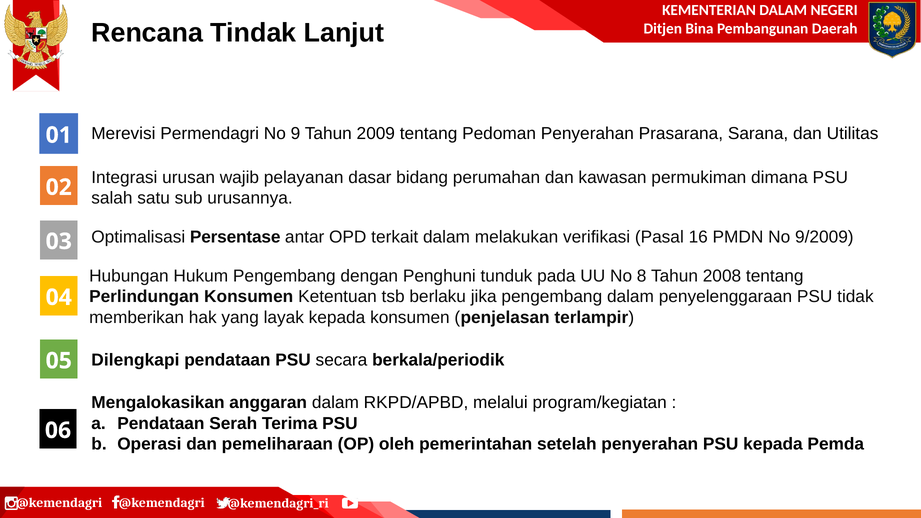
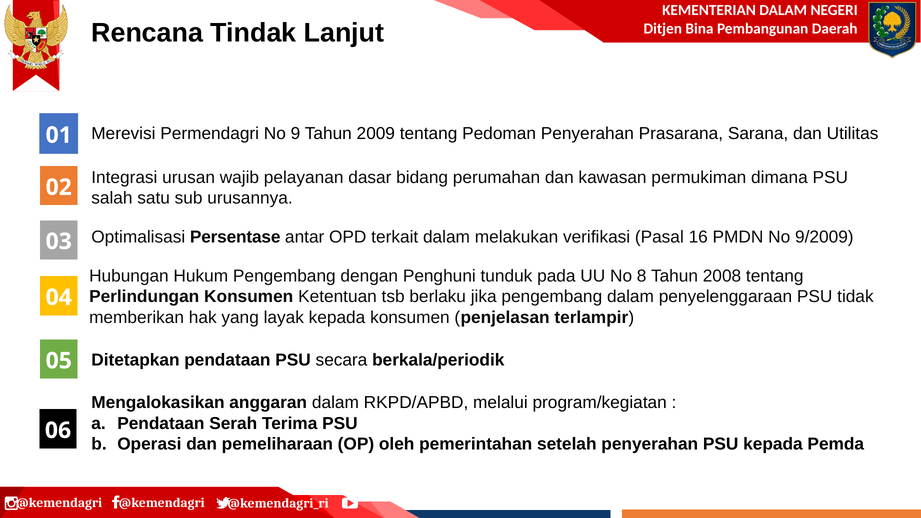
Dilengkapi: Dilengkapi -> Ditetapkan
